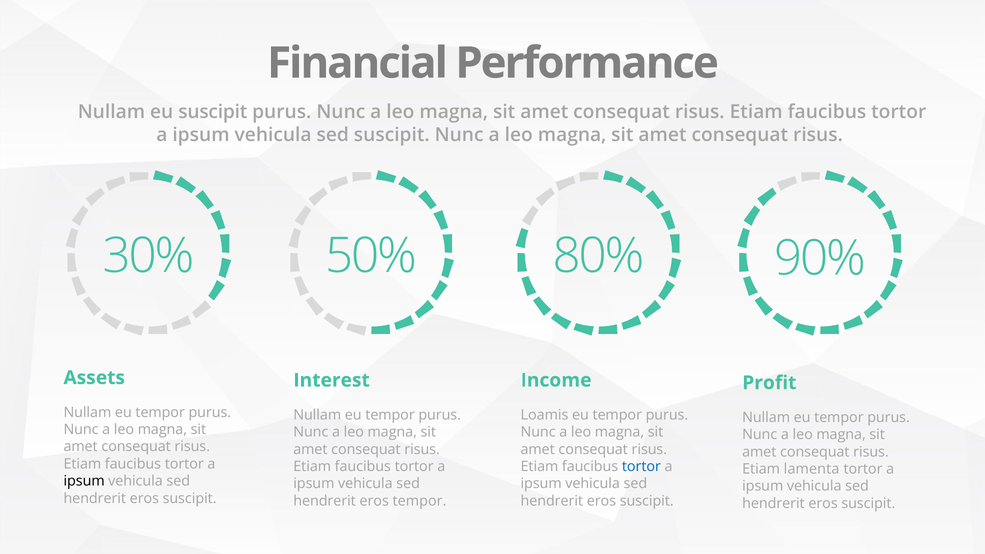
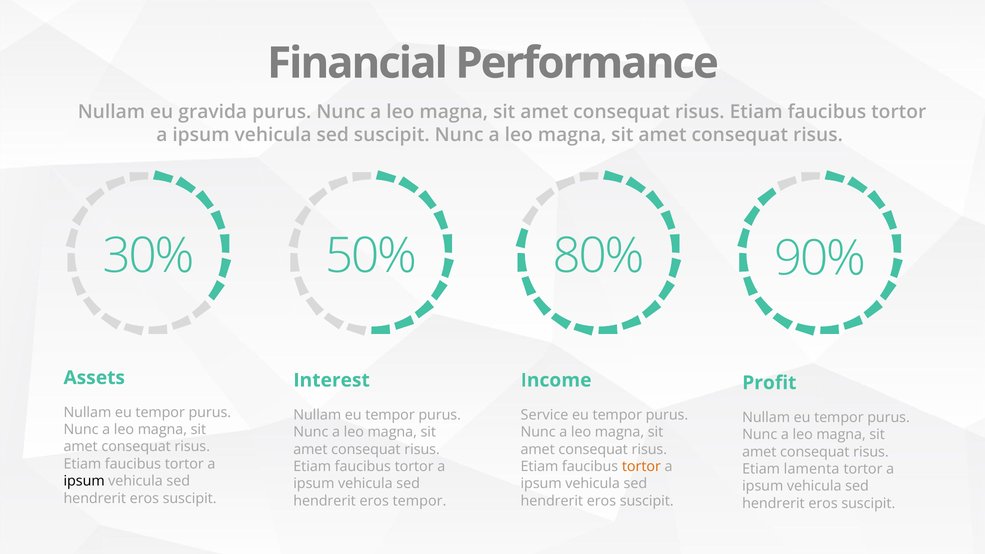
eu suscipit: suscipit -> gravida
Loamis: Loamis -> Service
tortor at (641, 467) colour: blue -> orange
